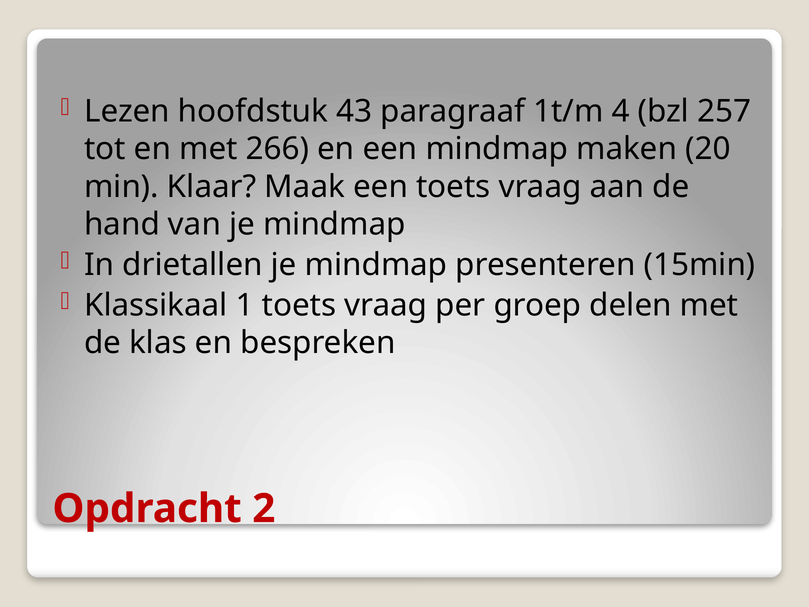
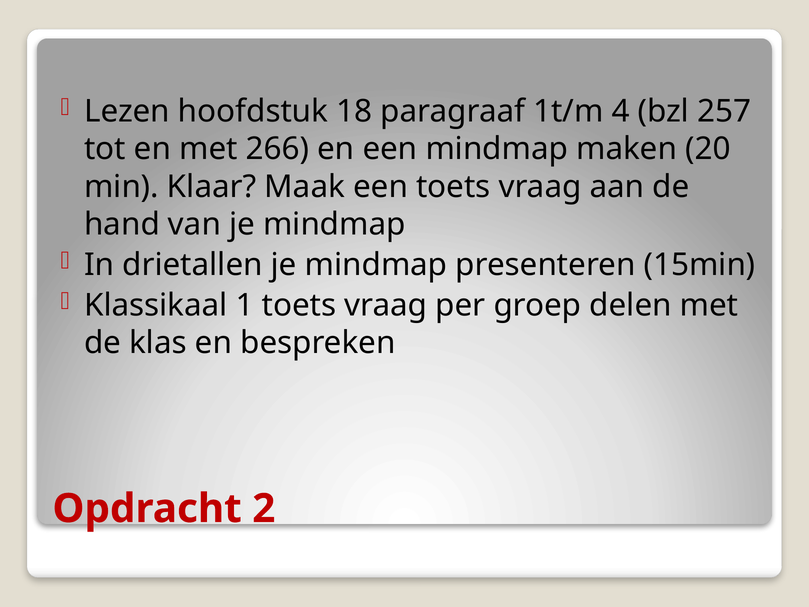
43: 43 -> 18
